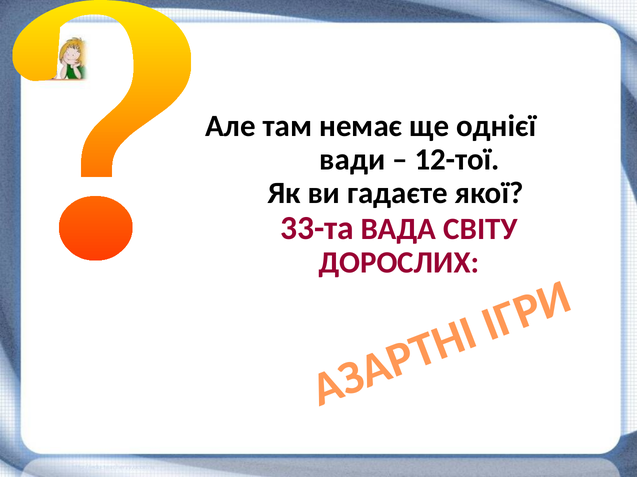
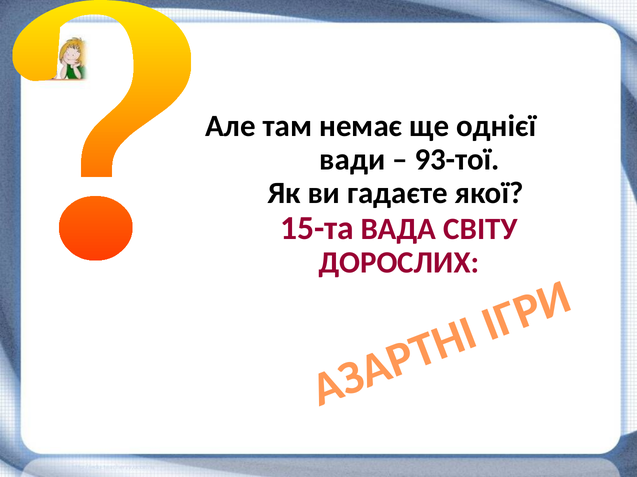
12-тої: 12-тої -> 93-тої
33-та: 33-та -> 15-та
